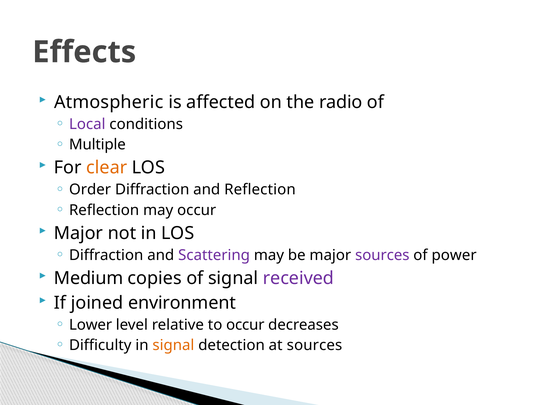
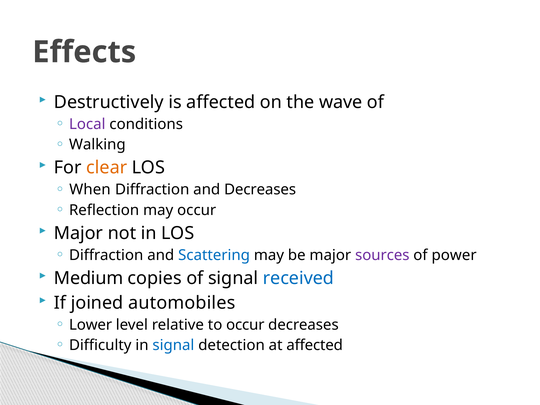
Atmospheric: Atmospheric -> Destructively
radio: radio -> wave
Multiple: Multiple -> Walking
Order: Order -> When
and Reflection: Reflection -> Decreases
Scattering colour: purple -> blue
received colour: purple -> blue
environment: environment -> automobiles
signal at (173, 345) colour: orange -> blue
at sources: sources -> affected
